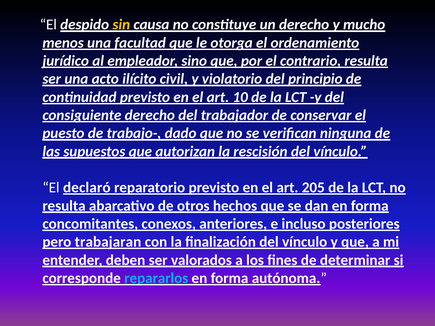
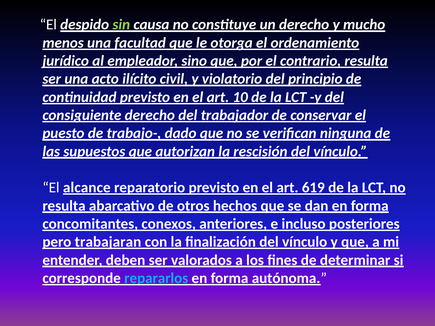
sin colour: yellow -> light green
declaró: declaró -> alcance
205: 205 -> 619
